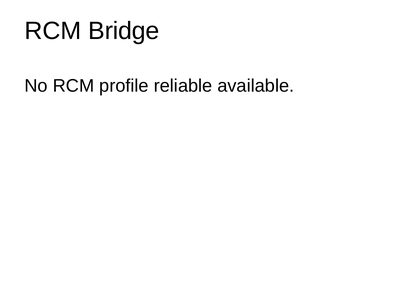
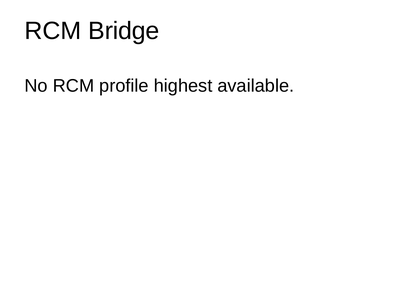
reliable: reliable -> highest
